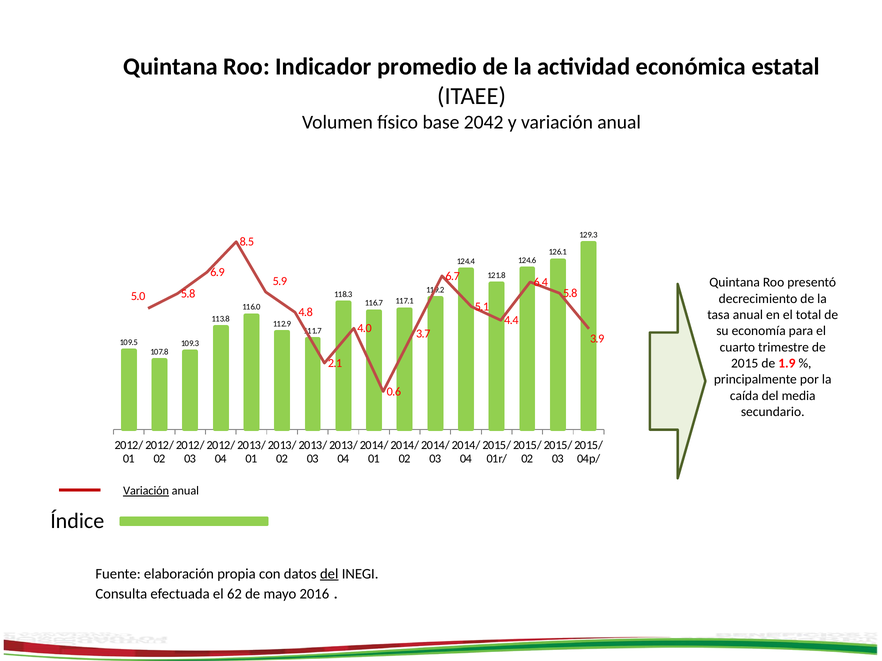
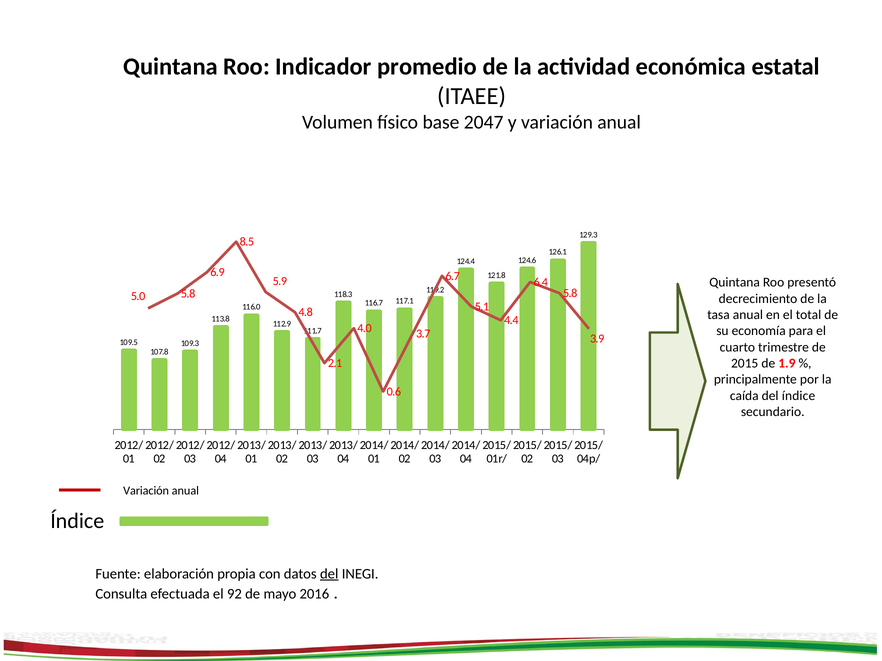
2042: 2042 -> 2047
del media: media -> índice
Variación at (146, 491) underline: present -> none
62: 62 -> 92
